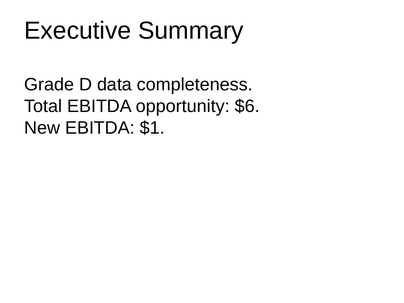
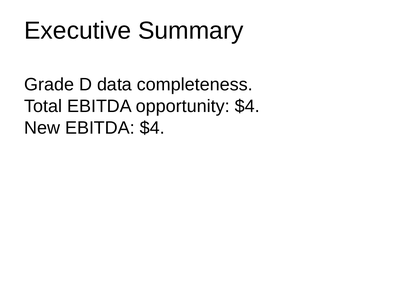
opportunity $6: $6 -> $4
EBITDA $1: $1 -> $4
